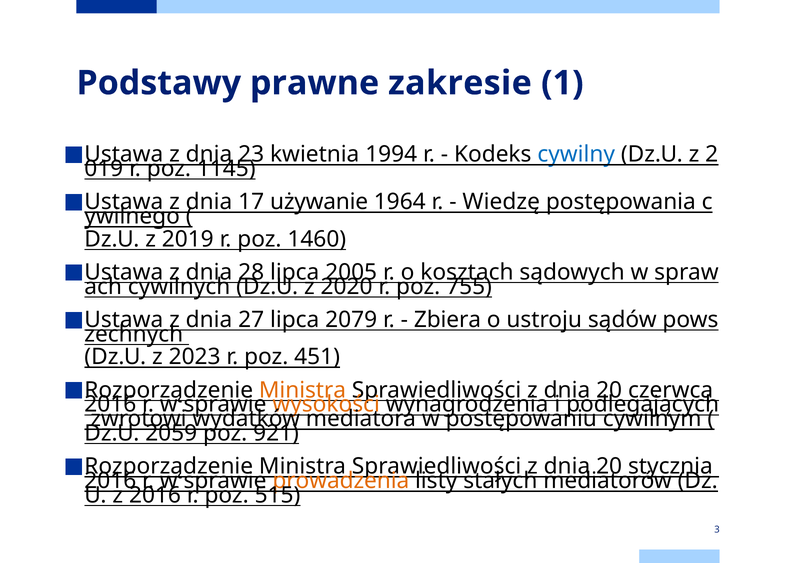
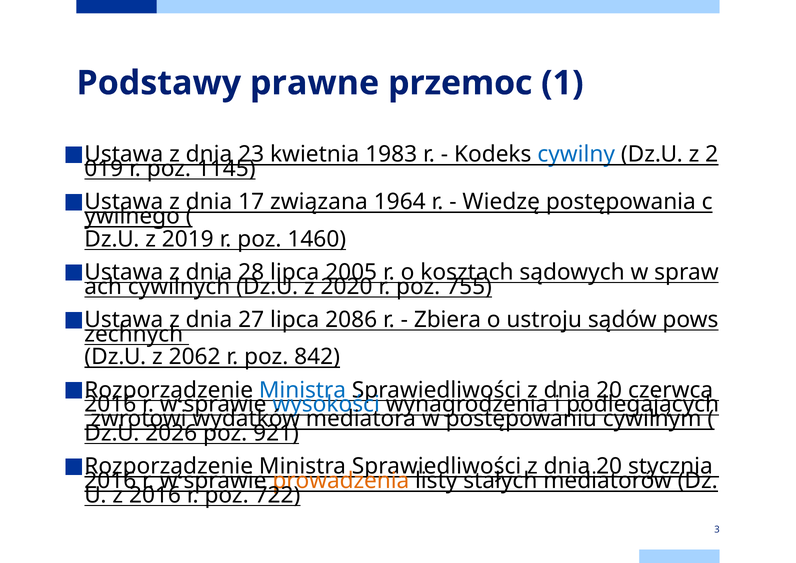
zakresie: zakresie -> przemoc
1994: 1994 -> 1983
używanie: używanie -> związana
2079: 2079 -> 2086
2023: 2023 -> 2062
451: 451 -> 842
Ministra at (303, 390) colour: orange -> blue
wysokości colour: orange -> blue
2059: 2059 -> 2026
515: 515 -> 722
